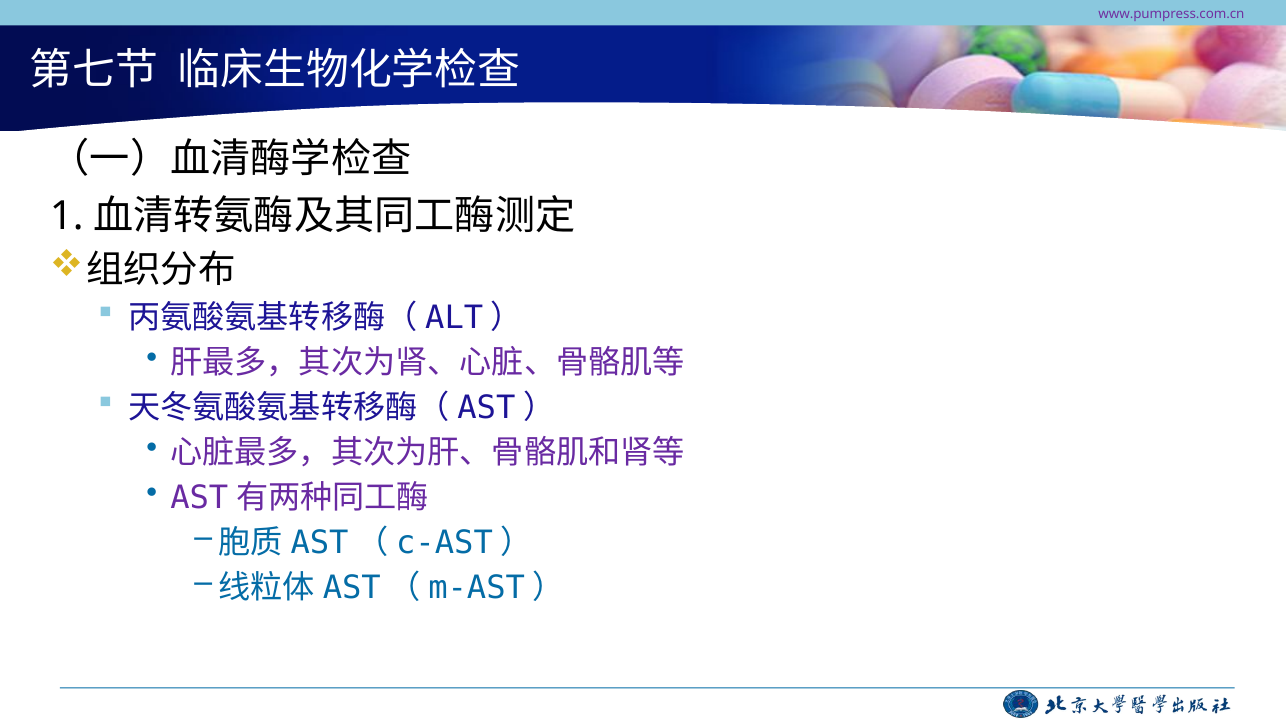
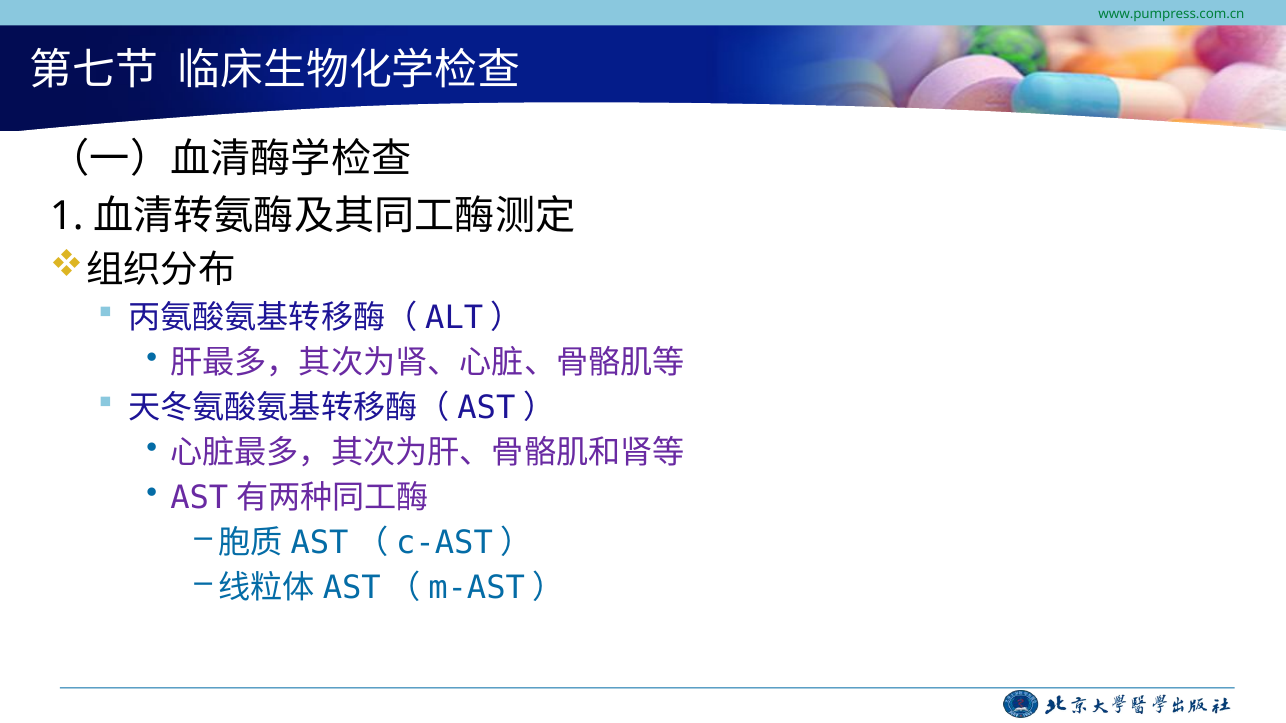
www.pumpress.com.cn colour: purple -> green
